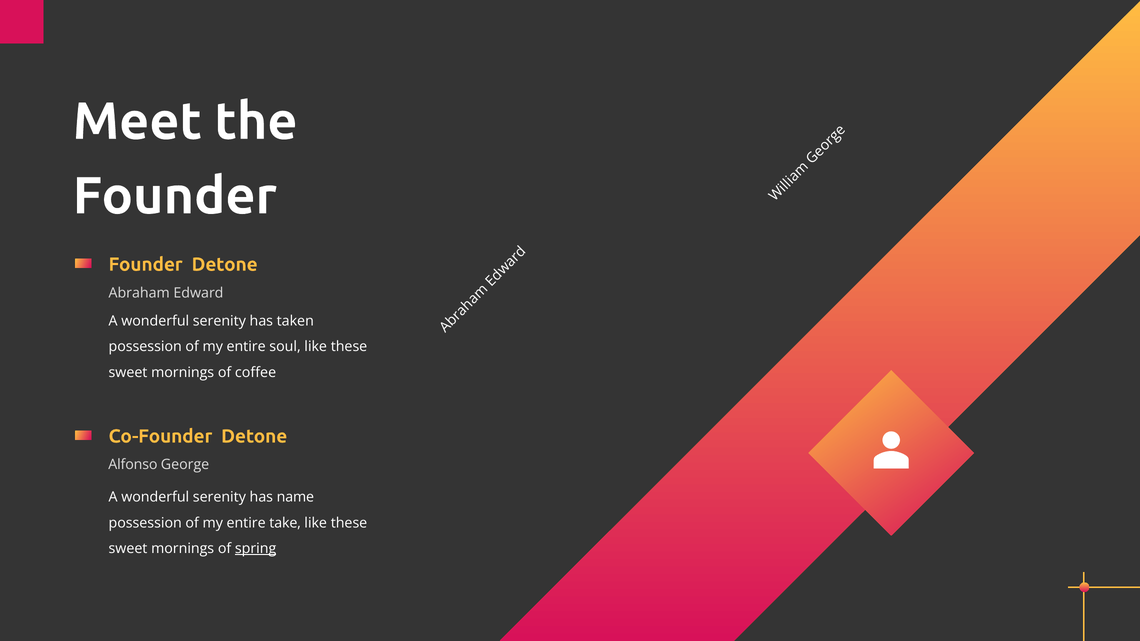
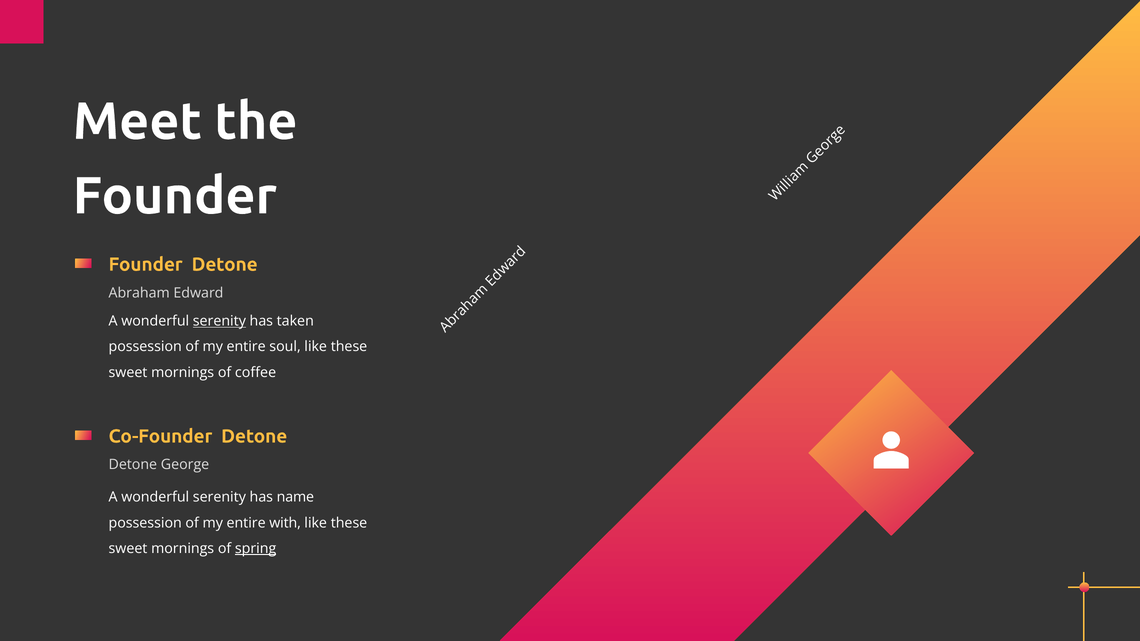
serenity at (219, 321) underline: none -> present
Alfonso at (133, 465): Alfonso -> Detone
take: take -> with
